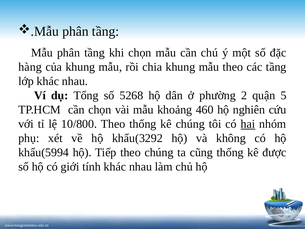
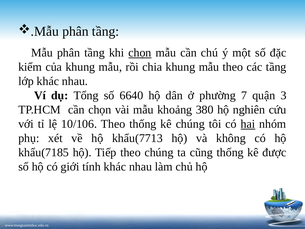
chọn at (140, 53) underline: none -> present
hàng: hàng -> kiểm
5268: 5268 -> 6640
2: 2 -> 7
5: 5 -> 3
460: 460 -> 380
10/800: 10/800 -> 10/106
khẩu(3292: khẩu(3292 -> khẩu(7713
khẩu(5994: khẩu(5994 -> khẩu(7185
